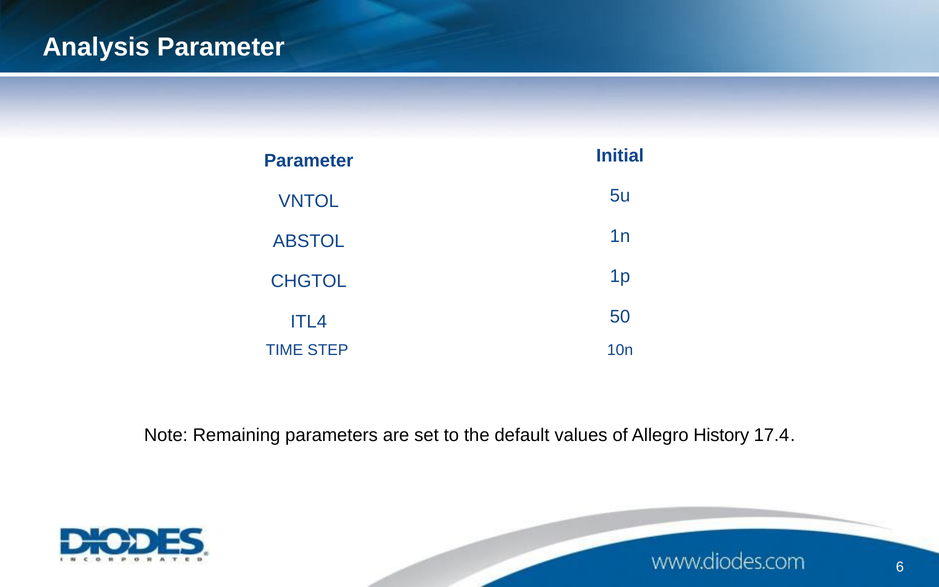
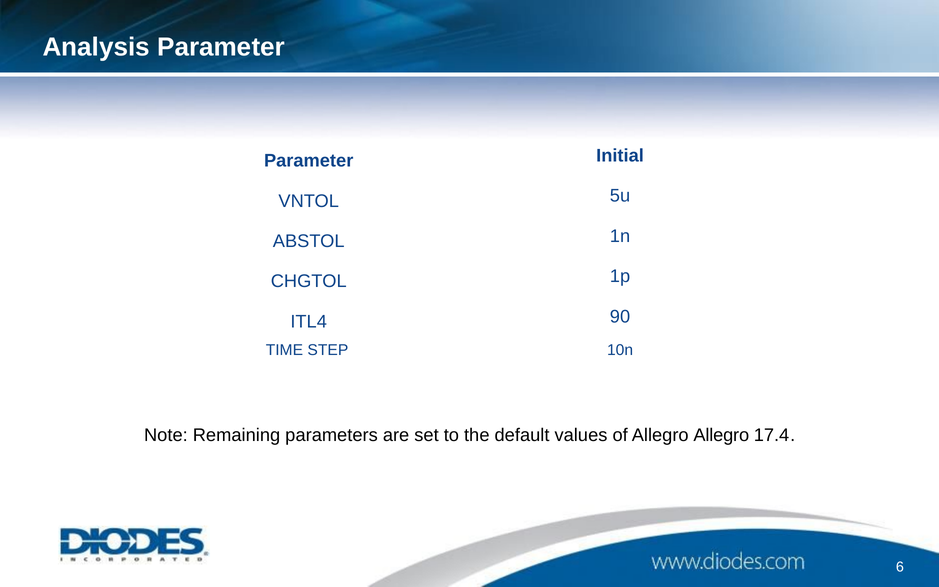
50: 50 -> 90
Allegro History: History -> Allegro
